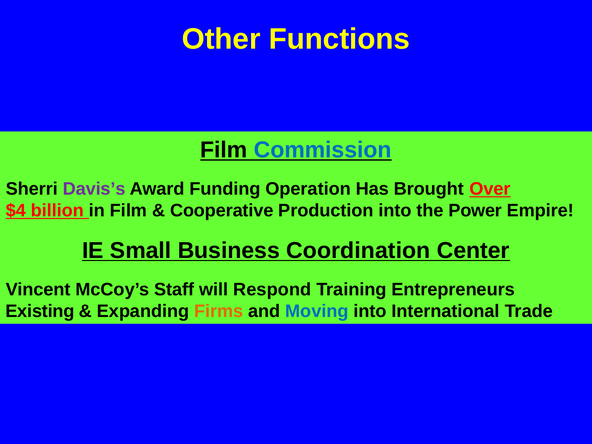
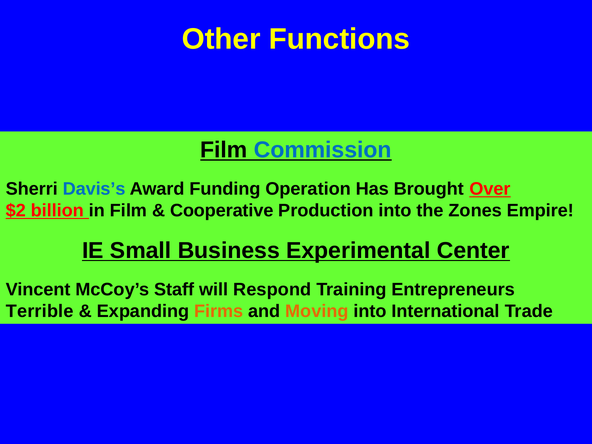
Davis’s colour: purple -> blue
$4: $4 -> $2
Power: Power -> Zones
Coordination: Coordination -> Experimental
Existing: Existing -> Terrible
Moving colour: blue -> orange
